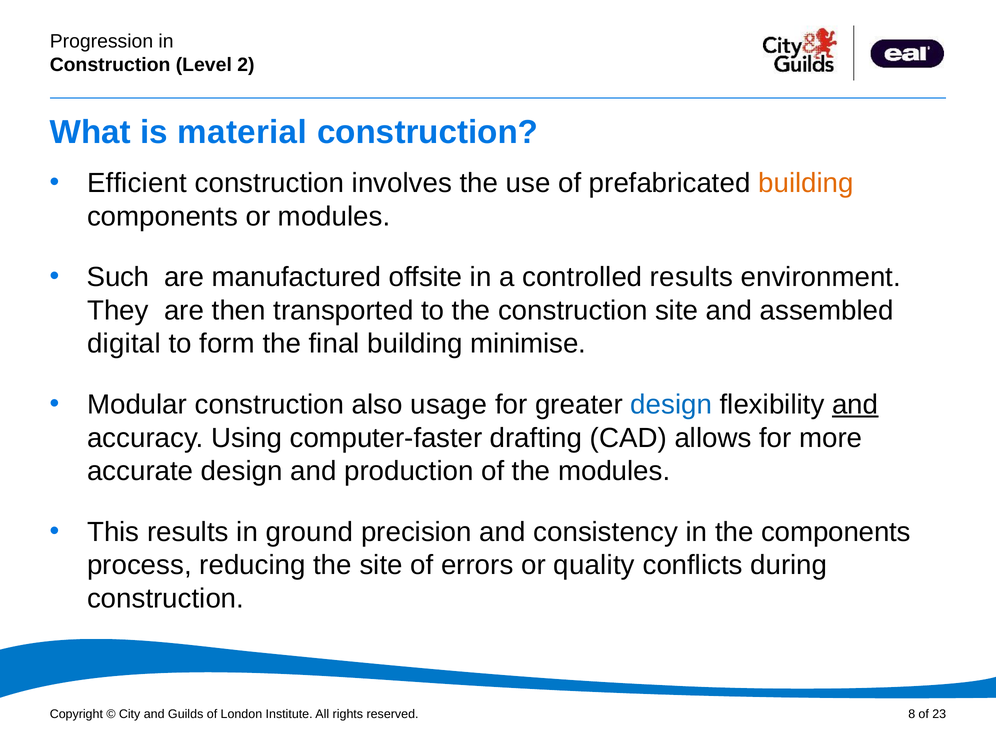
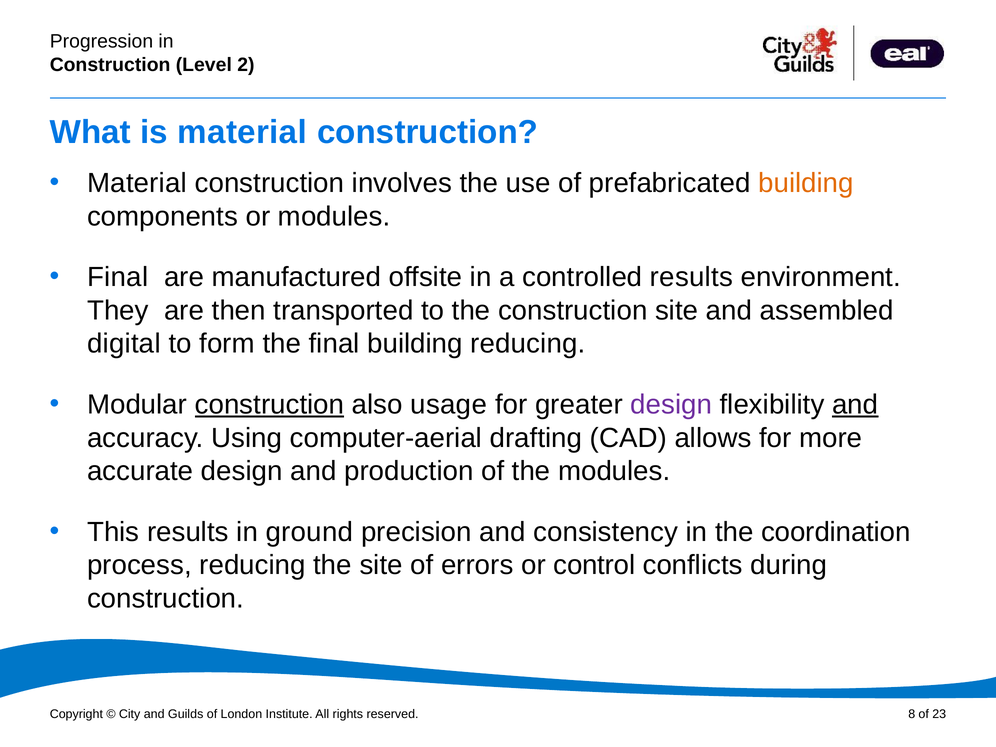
Efficient at (137, 183): Efficient -> Material
Such at (118, 277): Such -> Final
building minimise: minimise -> reducing
construction at (270, 405) underline: none -> present
design at (671, 405) colour: blue -> purple
computer-faster: computer-faster -> computer-aerial
the components: components -> coordination
quality: quality -> control
